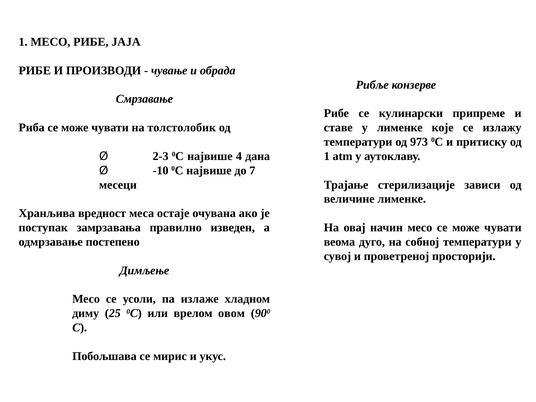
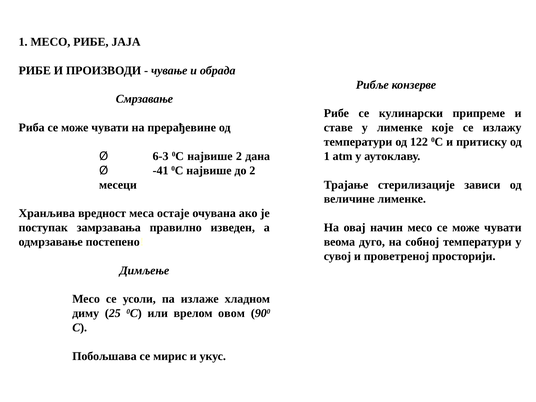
толстолобик: толстолобик -> прерађевине
973: 973 -> 122
2-3: 2-3 -> 6-3
највише 4: 4 -> 2
-10: -10 -> -41
до 7: 7 -> 2
